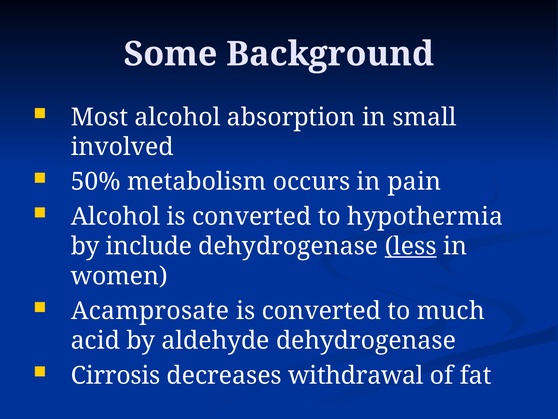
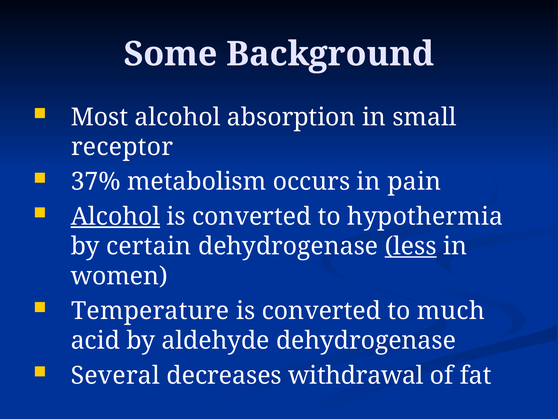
involved: involved -> receptor
50%: 50% -> 37%
Alcohol at (115, 216) underline: none -> present
include: include -> certain
Acamprosate: Acamprosate -> Temperature
Cirrosis: Cirrosis -> Several
